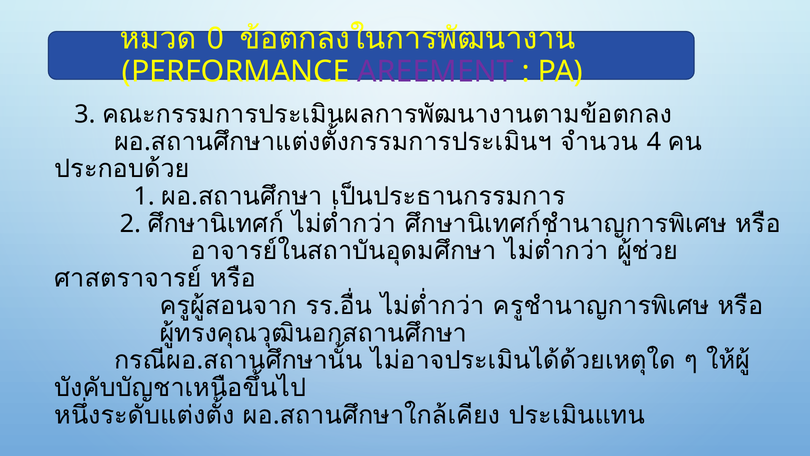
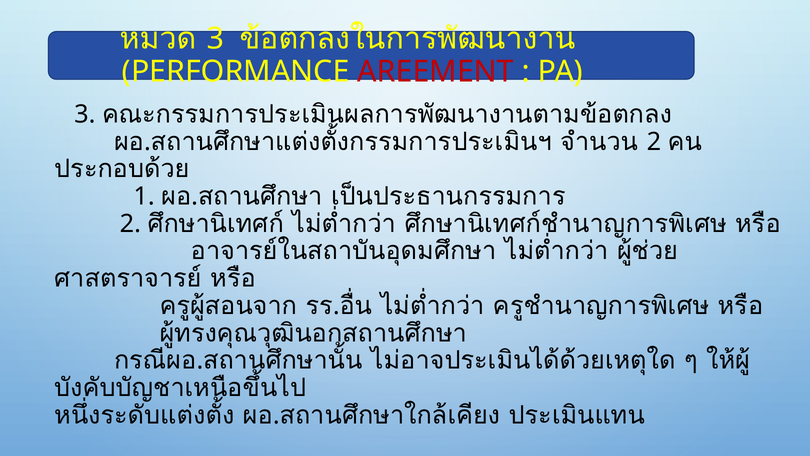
0 at (215, 39): 0 -> 3
AREEMENT colour: purple -> red
4 at (654, 142): 4 -> 2
